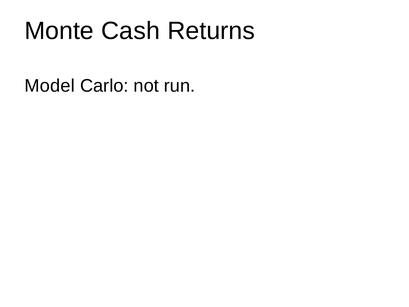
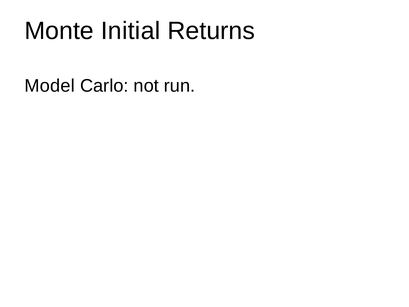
Cash: Cash -> Initial
